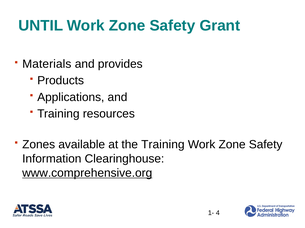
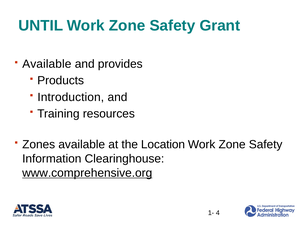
Materials at (47, 64): Materials -> Available
Applications: Applications -> Introduction
the Training: Training -> Location
